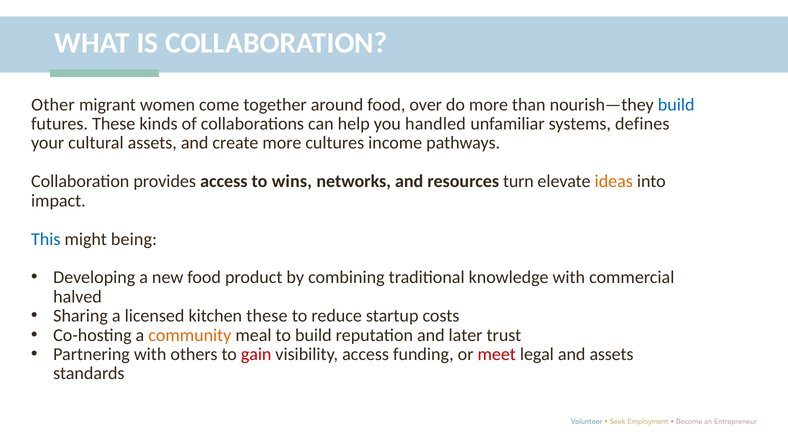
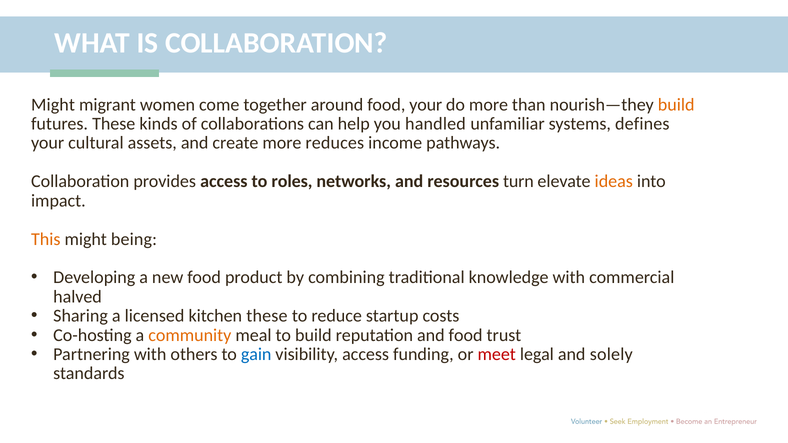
Other at (53, 105): Other -> Might
food over: over -> your
build at (676, 105) colour: blue -> orange
cultures: cultures -> reduces
wins: wins -> roles
This colour: blue -> orange
and later: later -> food
gain colour: red -> blue
and assets: assets -> solely
